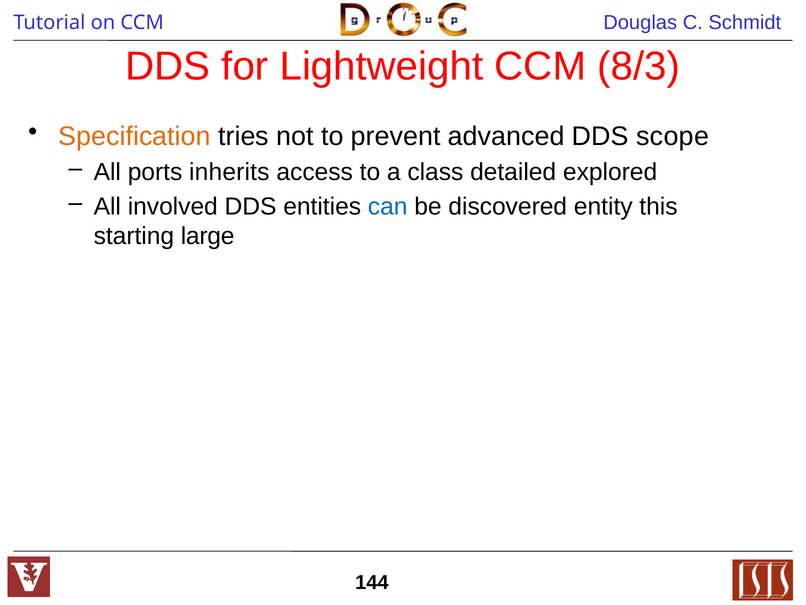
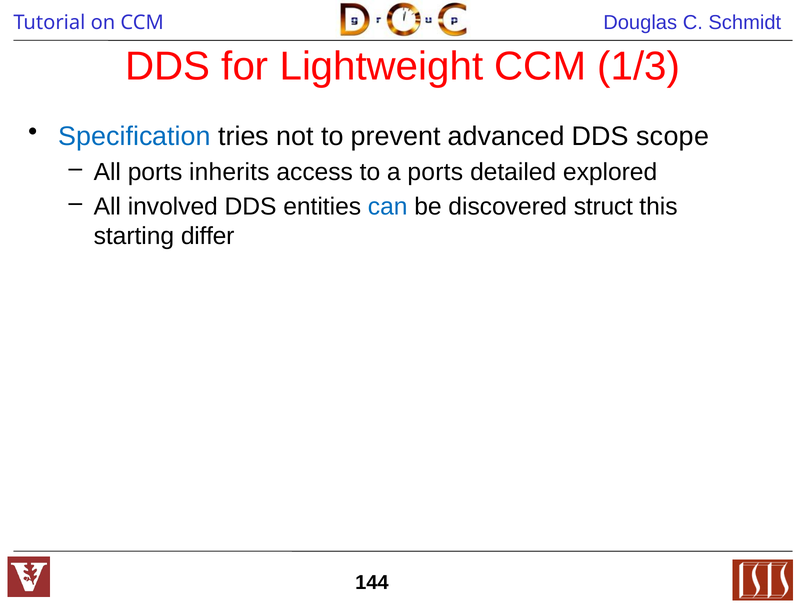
8/3: 8/3 -> 1/3
Specification colour: orange -> blue
a class: class -> ports
entity: entity -> struct
large: large -> differ
